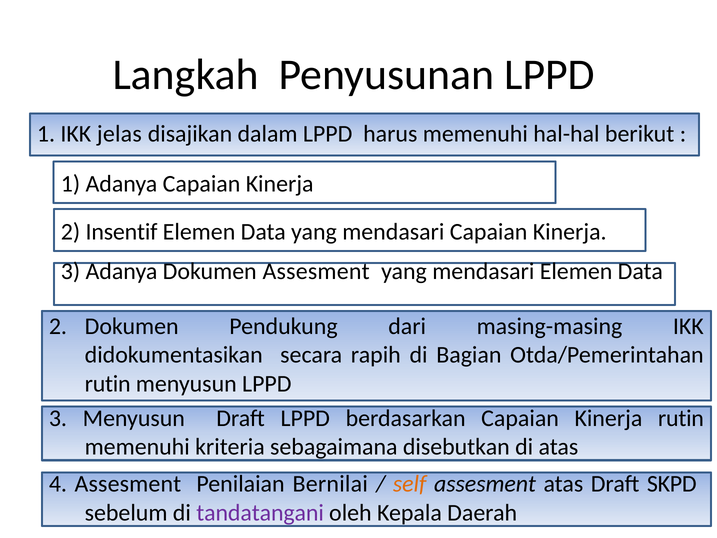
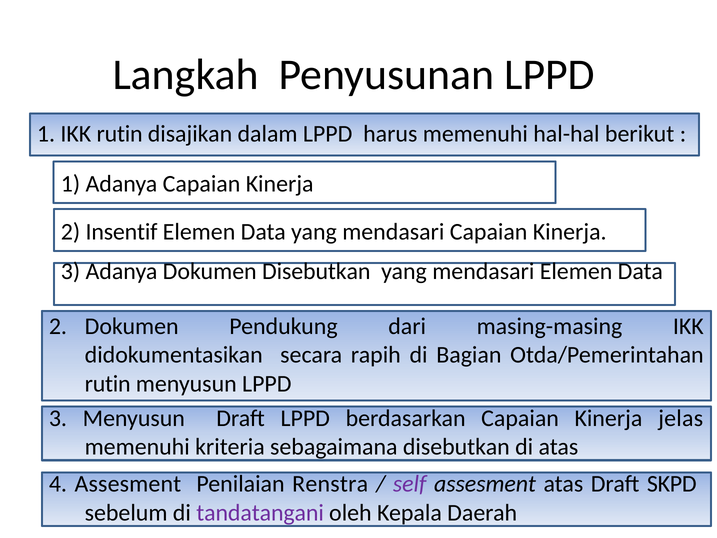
IKK jelas: jelas -> rutin
Dokumen Assesment: Assesment -> Disebutkan
Kinerja rutin: rutin -> jelas
Bernilai: Bernilai -> Renstra
self colour: orange -> purple
